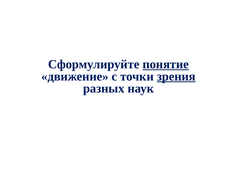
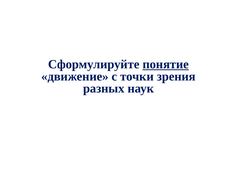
зрения underline: present -> none
